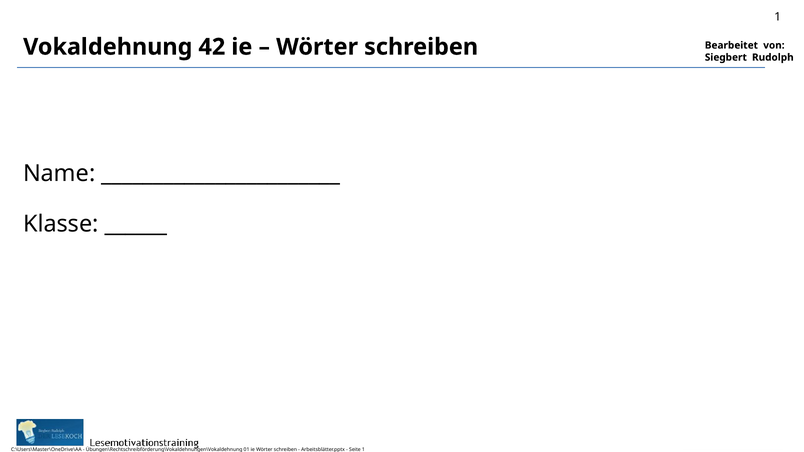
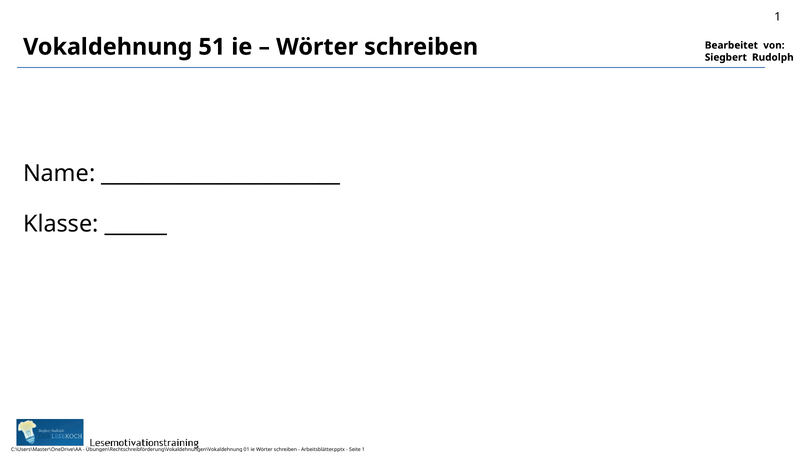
42: 42 -> 51
